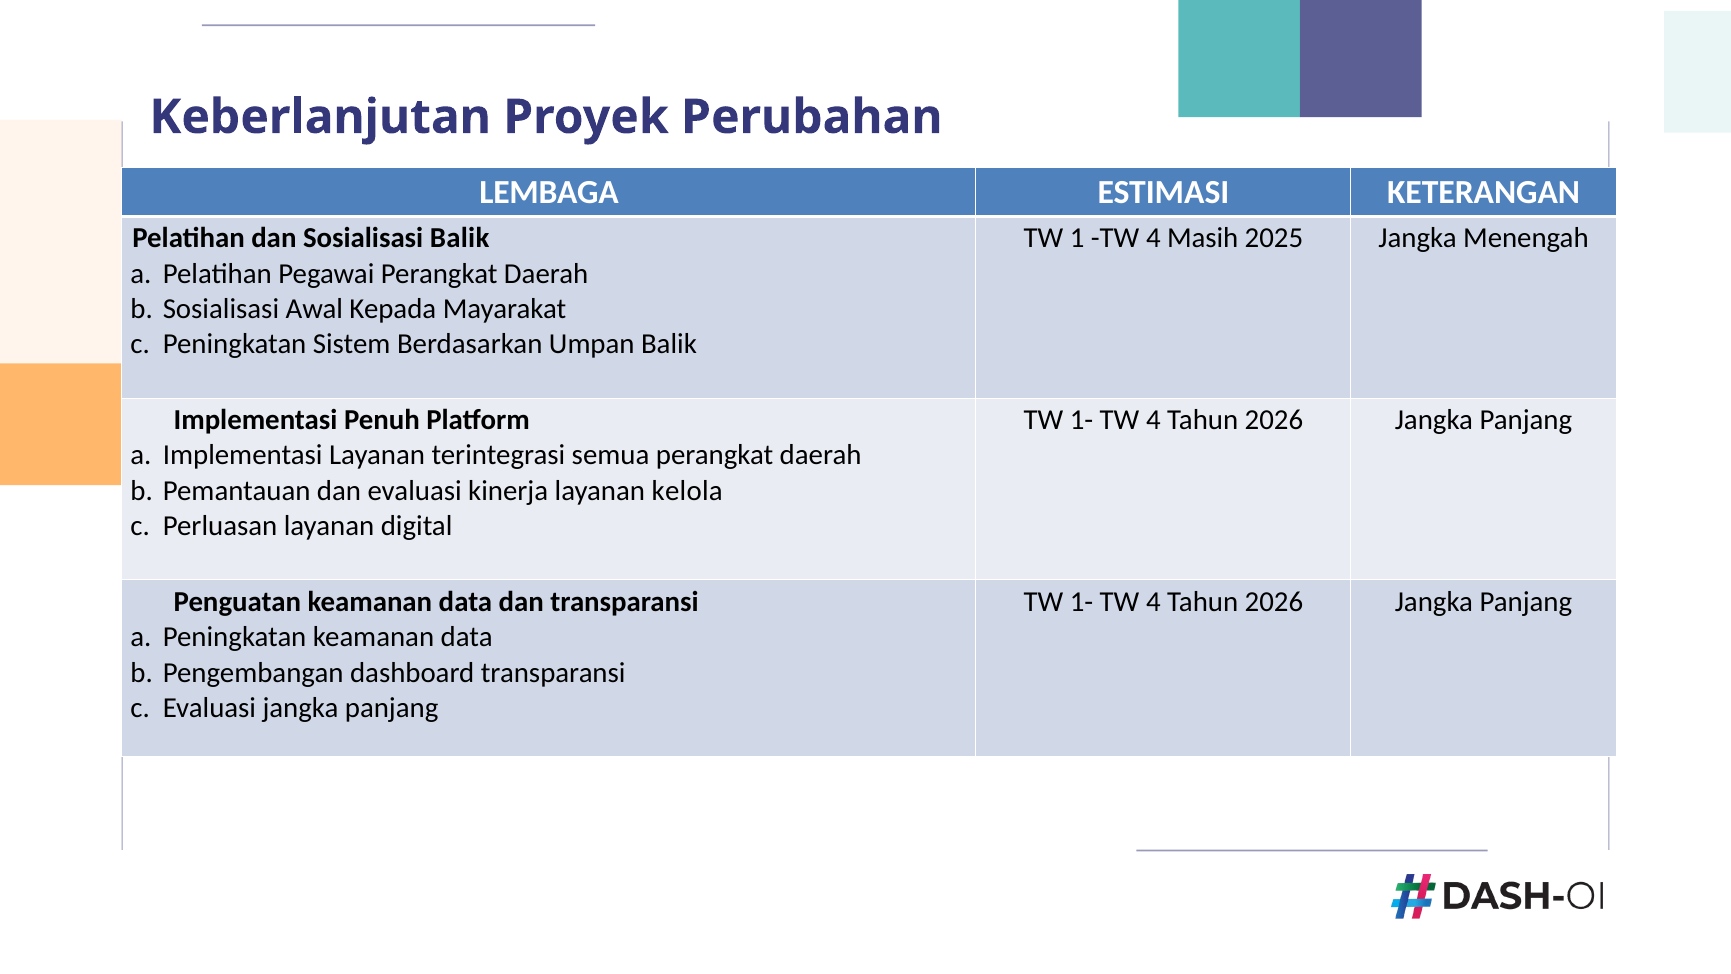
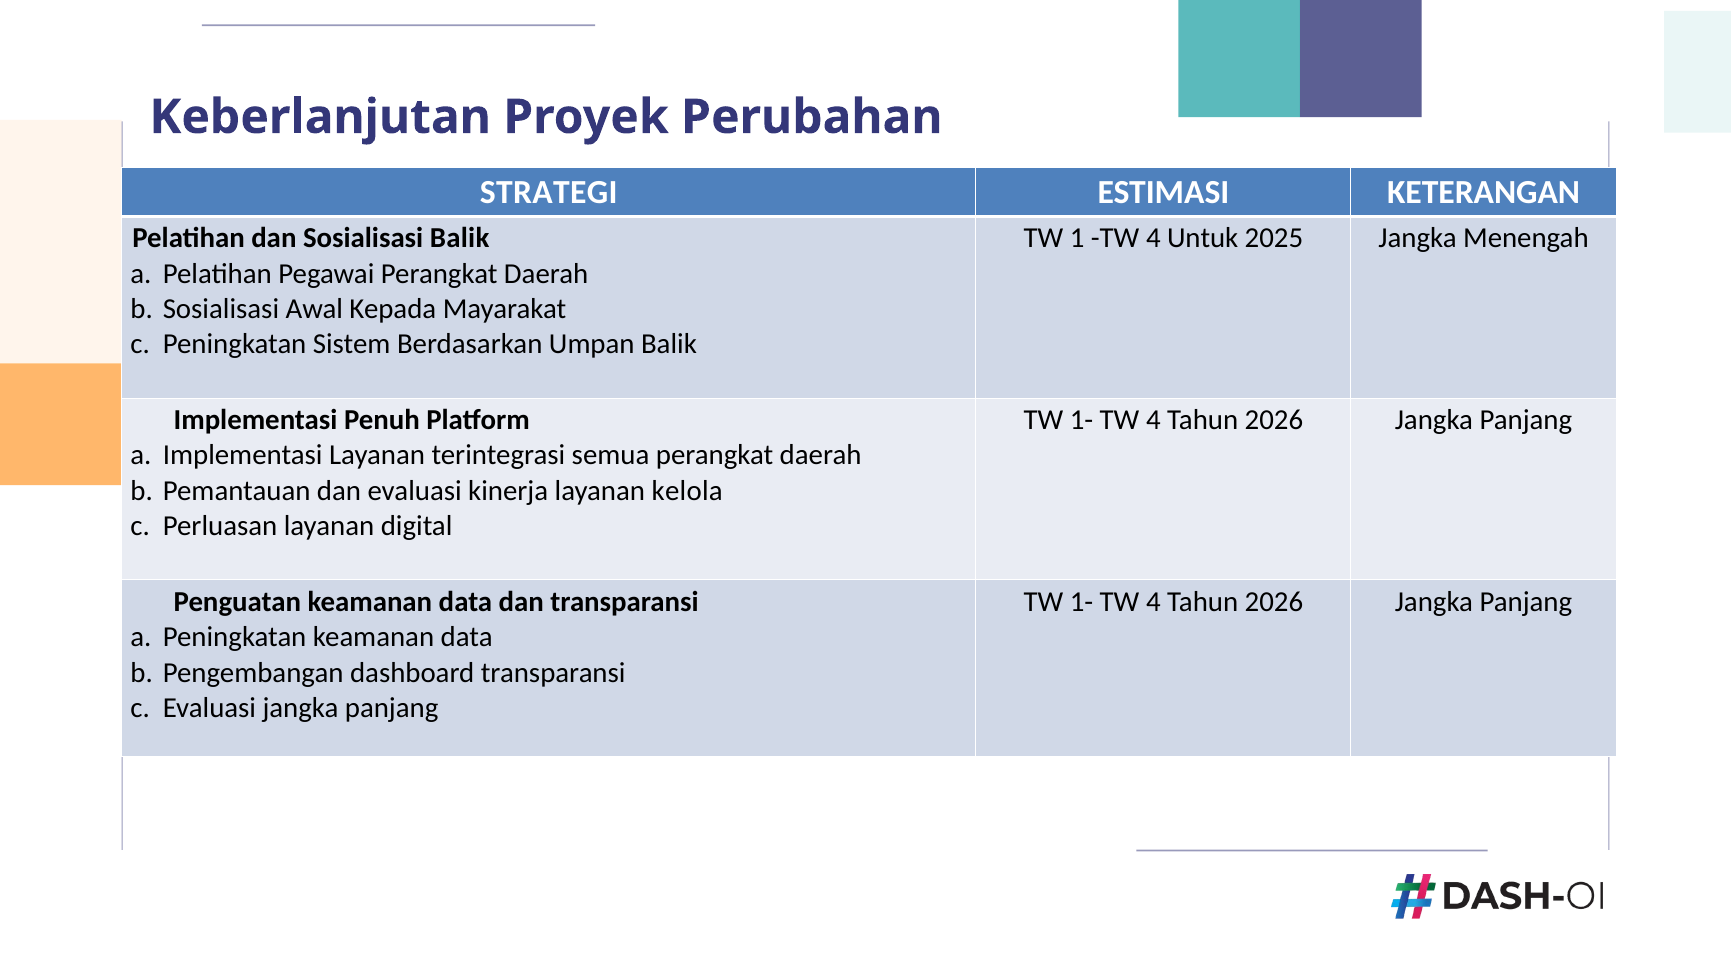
LEMBAGA: LEMBAGA -> STRATEGI
Masih: Masih -> Untuk
